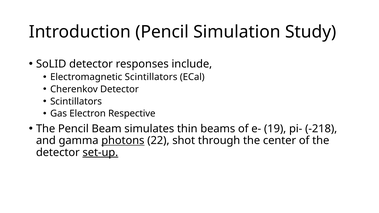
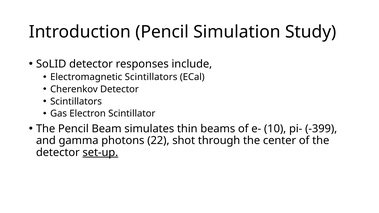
Respective: Respective -> Scintillator
19: 19 -> 10
-218: -218 -> -399
photons underline: present -> none
